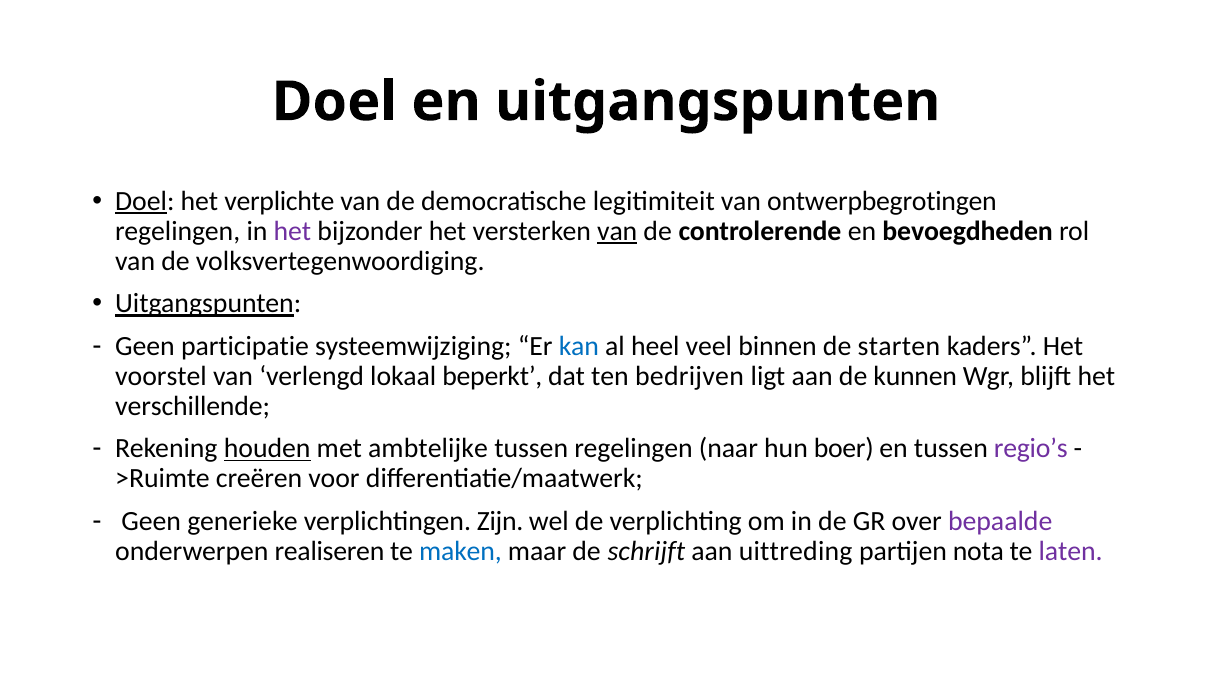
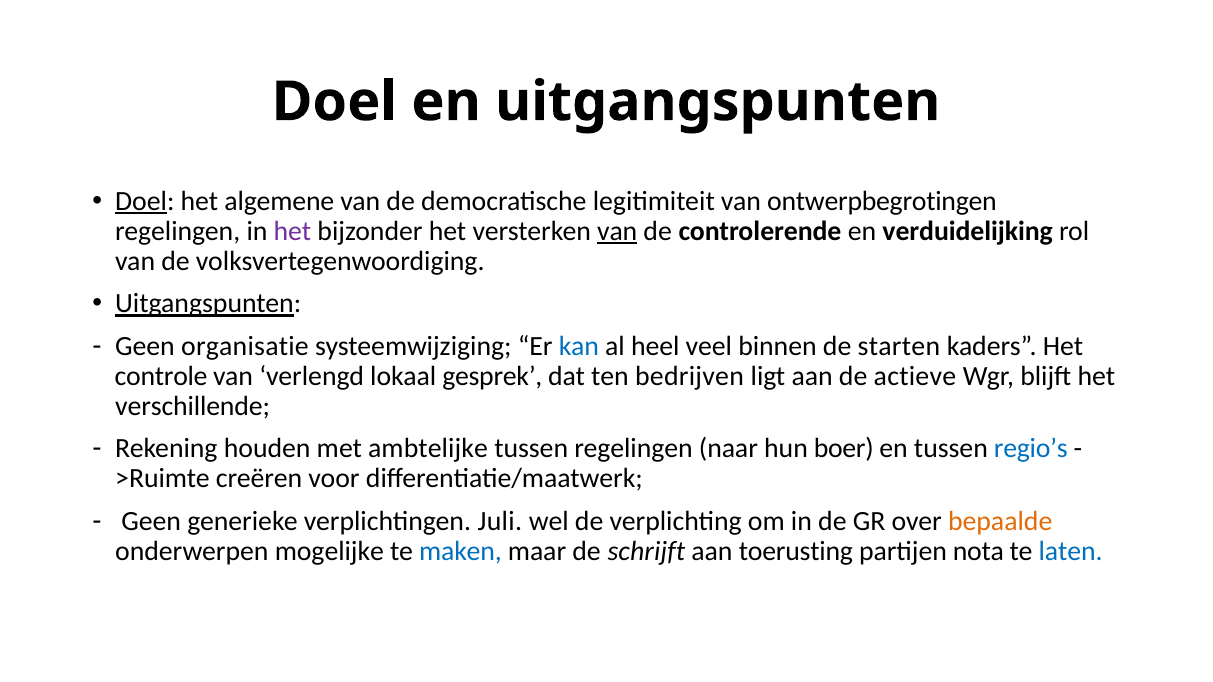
verplichte: verplichte -> algemene
bevoegdheden: bevoegdheden -> verduidelijking
participatie: participatie -> organisatie
voorstel: voorstel -> controle
beperkt: beperkt -> gesprek
kunnen: kunnen -> actieve
houden underline: present -> none
regio’s colour: purple -> blue
Zijn: Zijn -> Juli
bepaalde colour: purple -> orange
realiseren: realiseren -> mogelijke
uittreding: uittreding -> toerusting
laten colour: purple -> blue
